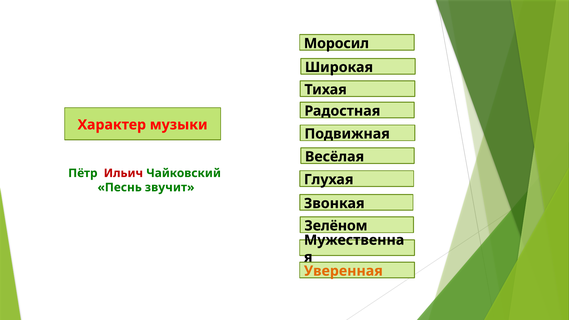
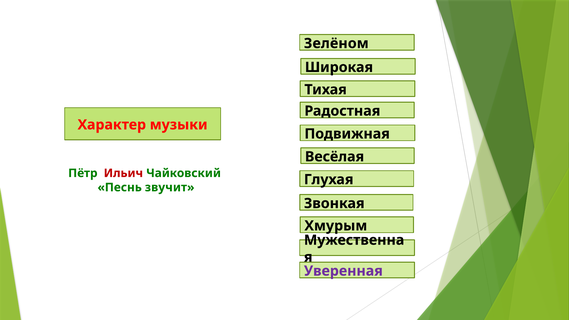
Моросил: Моросил -> Зелёном
Зелёном: Зелёном -> Хмурым
Уверенная colour: orange -> purple
